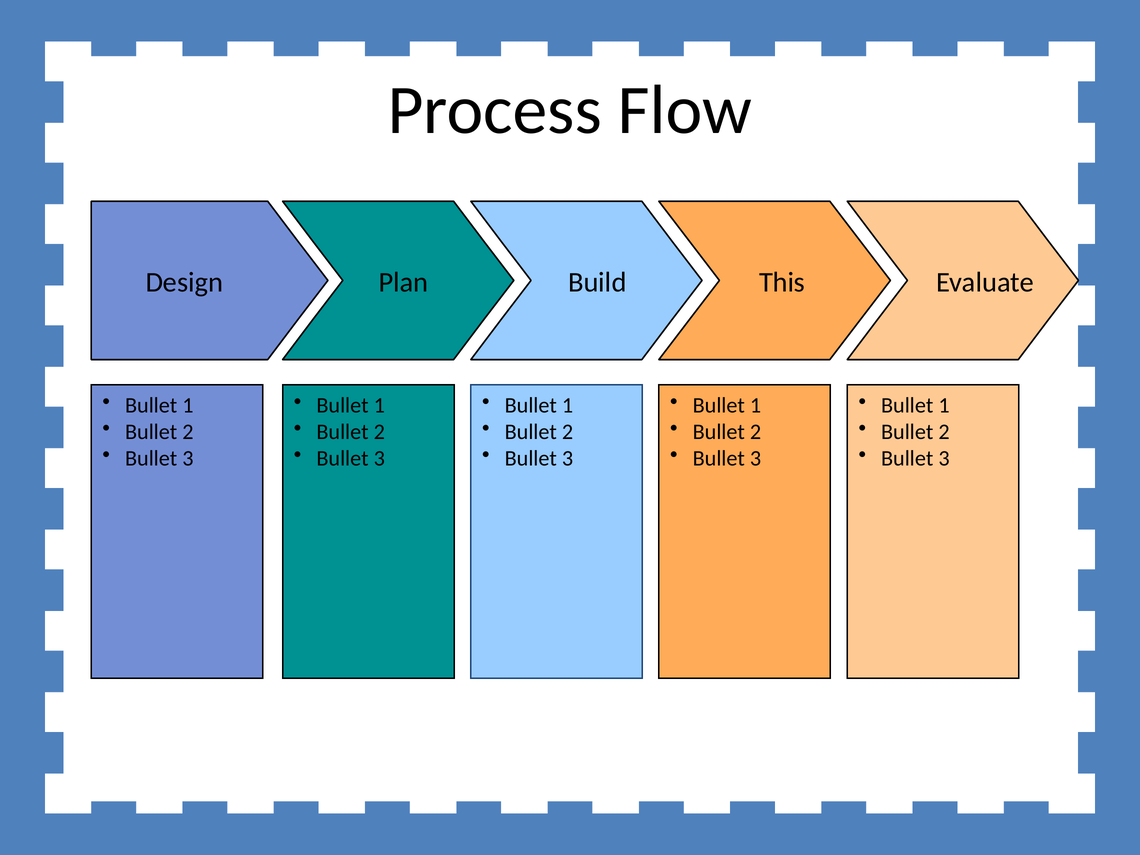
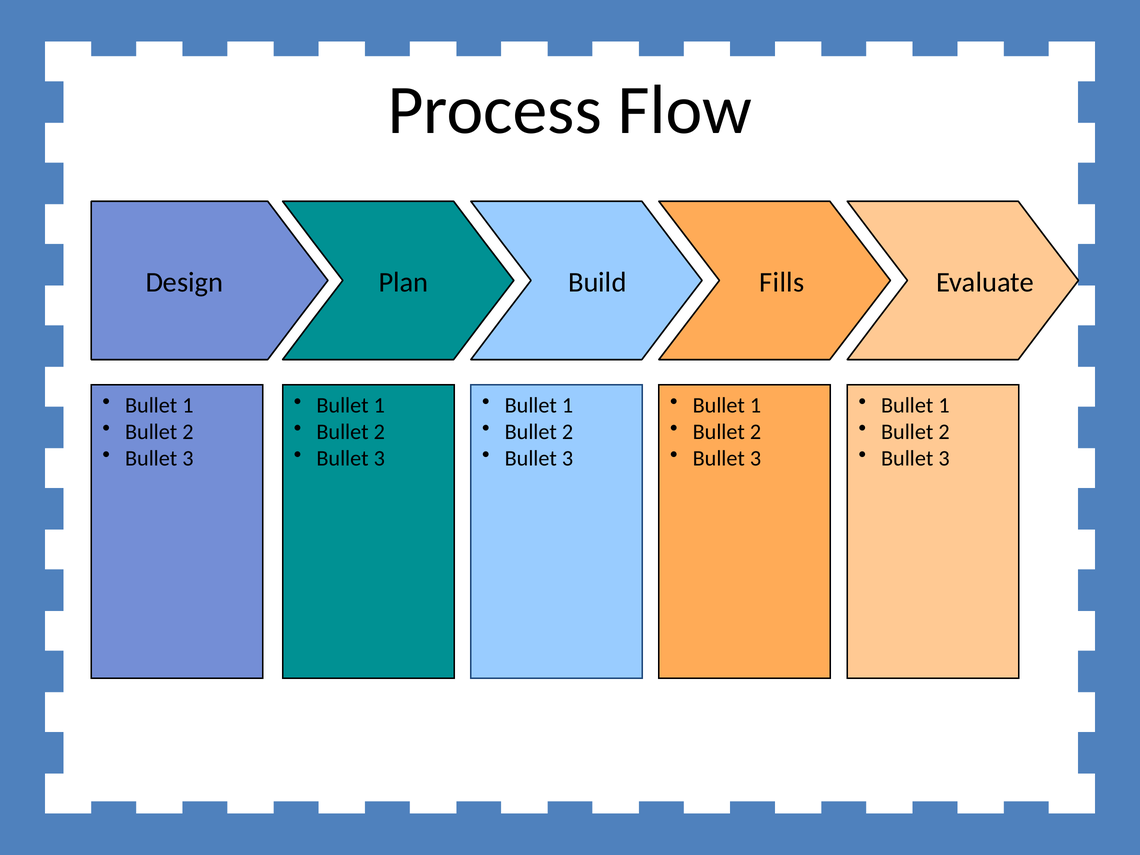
This: This -> Fills
